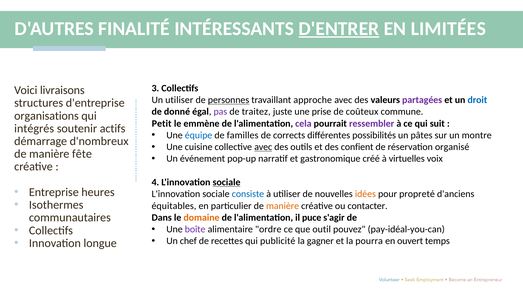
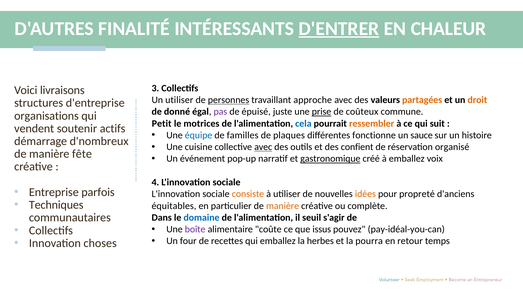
LIMITÉES: LIMITÉES -> CHALEUR
partagées colour: purple -> orange
droit colour: blue -> orange
traitez: traitez -> épuisé
prise underline: none -> present
emmène: emmène -> motrices
cela colour: purple -> blue
ressembler colour: purple -> orange
intégrés: intégrés -> vendent
corrects: corrects -> plaques
possibilités: possibilités -> fonctionne
pâtes: pâtes -> sauce
montre: montre -> histoire
gastronomique underline: none -> present
à virtuelles: virtuelles -> emballez
sociale at (227, 182) underline: present -> none
heures: heures -> parfois
consiste colour: blue -> orange
Isothermes: Isothermes -> Techniques
contacter: contacter -> complète
domaine colour: orange -> blue
puce: puce -> seuil
ordre: ordre -> coûte
outil: outil -> issus
chef: chef -> four
qui publicité: publicité -> emballez
gagner: gagner -> herbes
ouvert: ouvert -> retour
longue: longue -> choses
